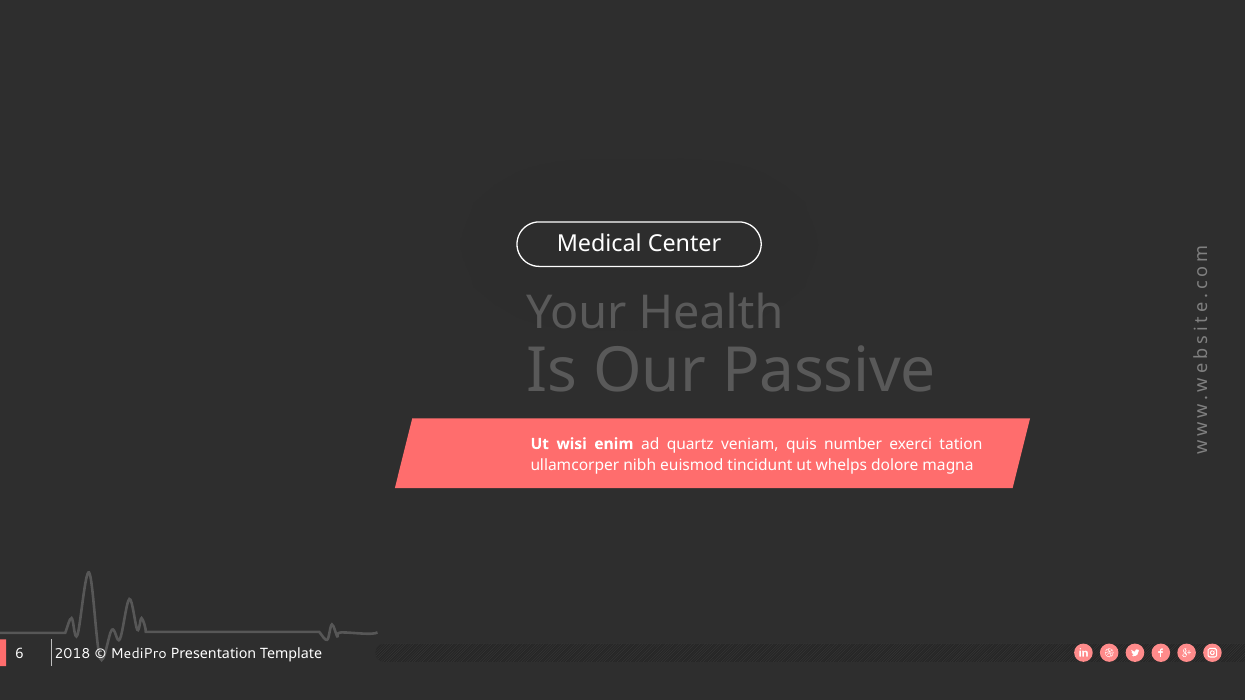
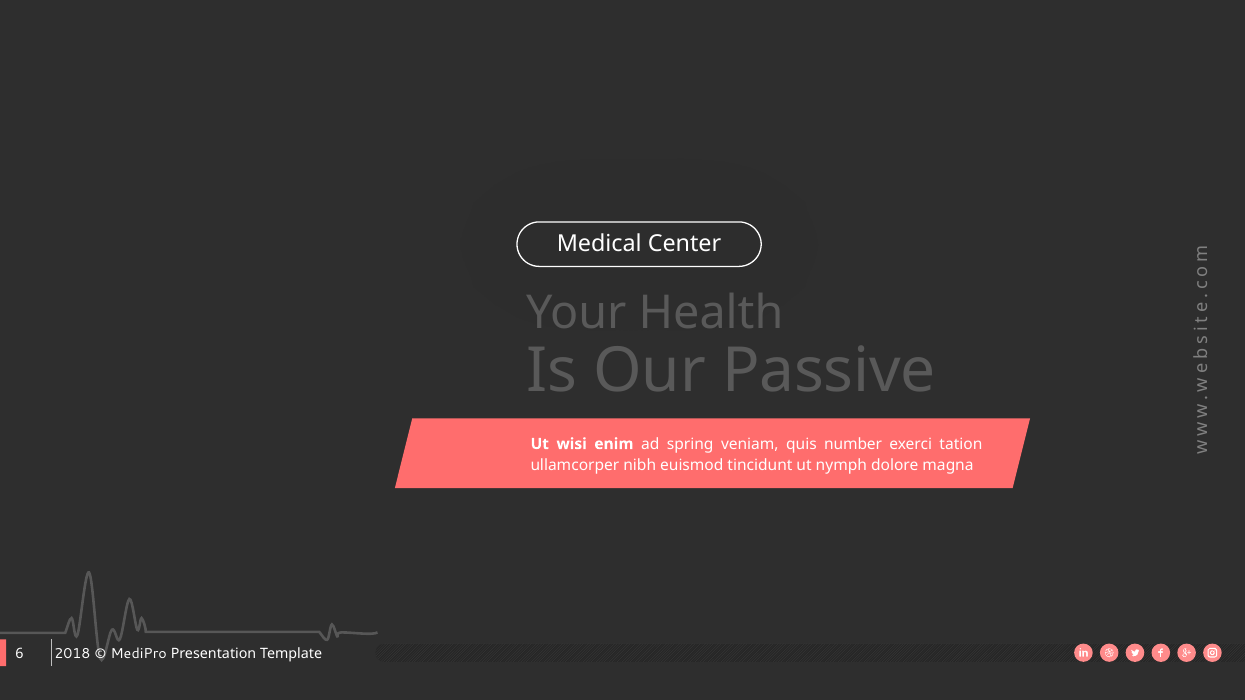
quartz: quartz -> spring
whelps: whelps -> nymph
